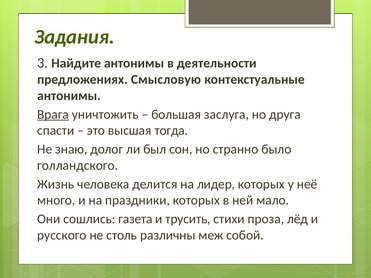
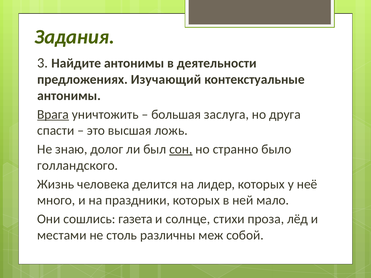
Смысловую: Смысловую -> Изучающий
тогда: тогда -> ложь
сон underline: none -> present
трусить: трусить -> солнце
русского: русского -> местами
